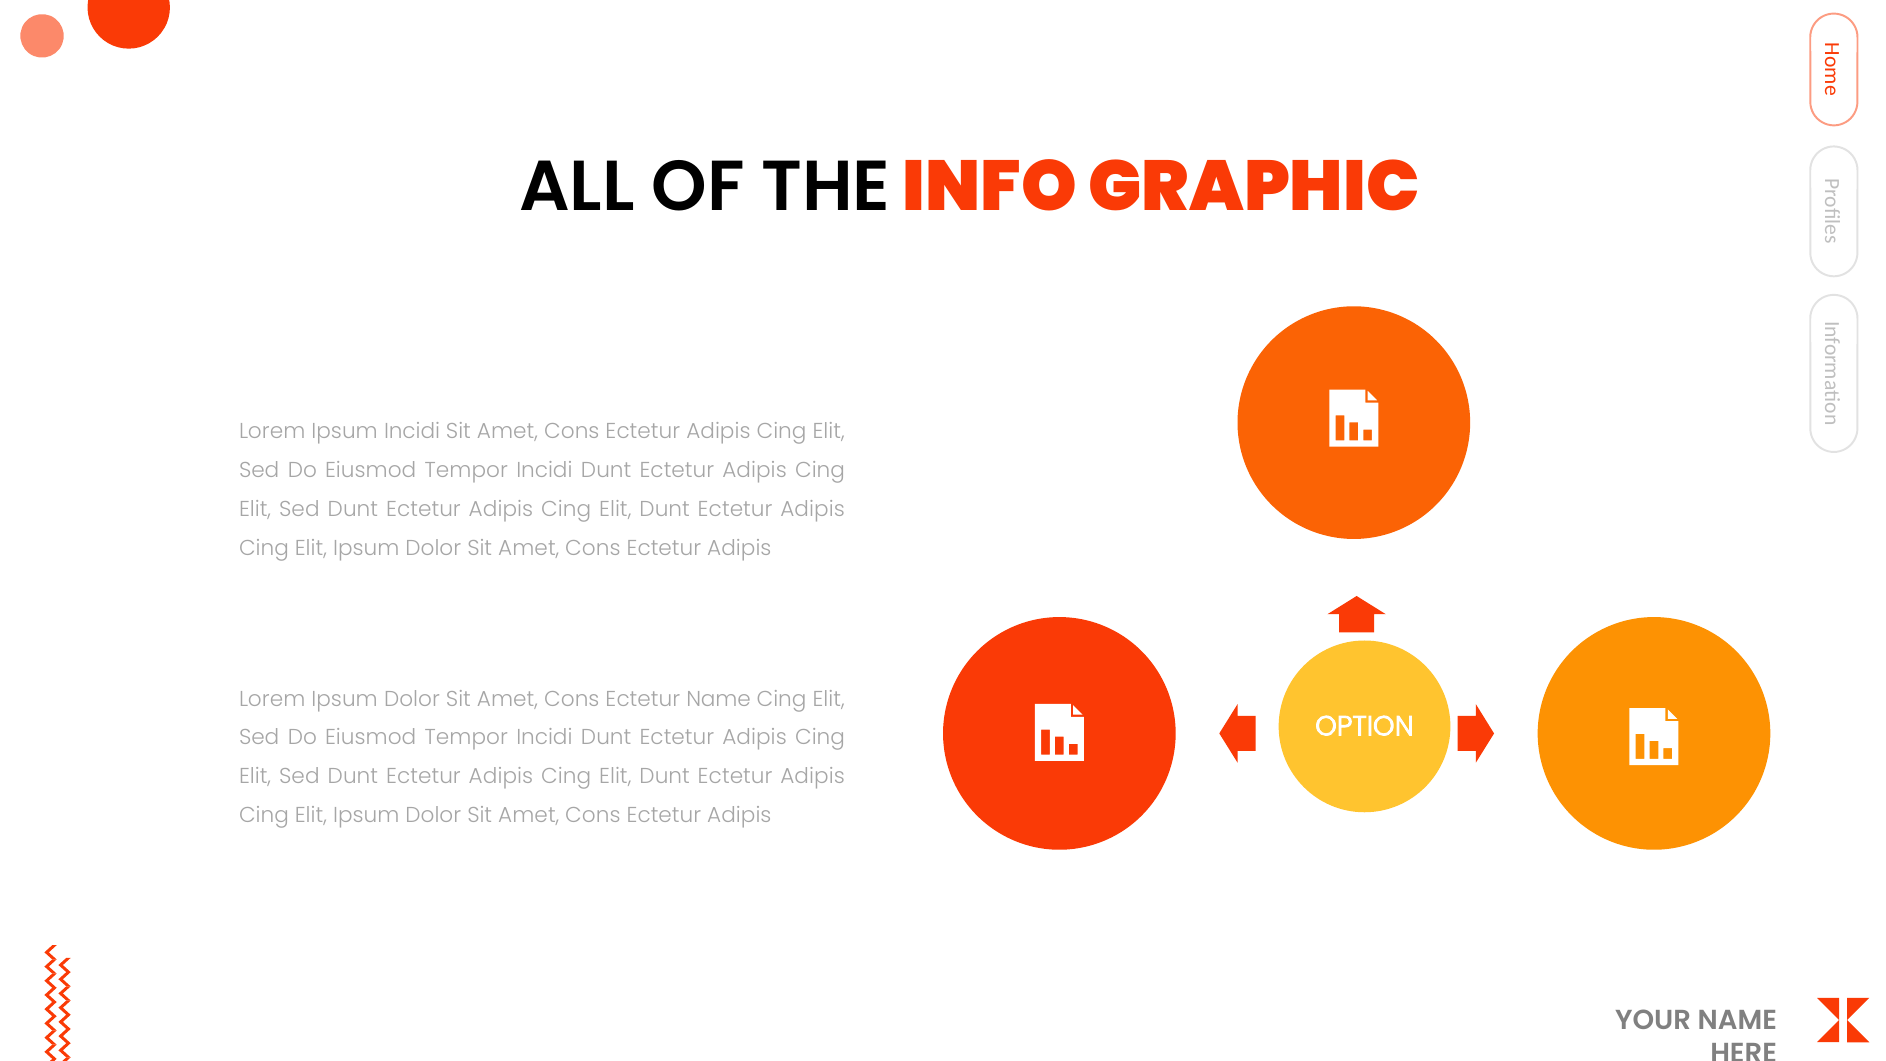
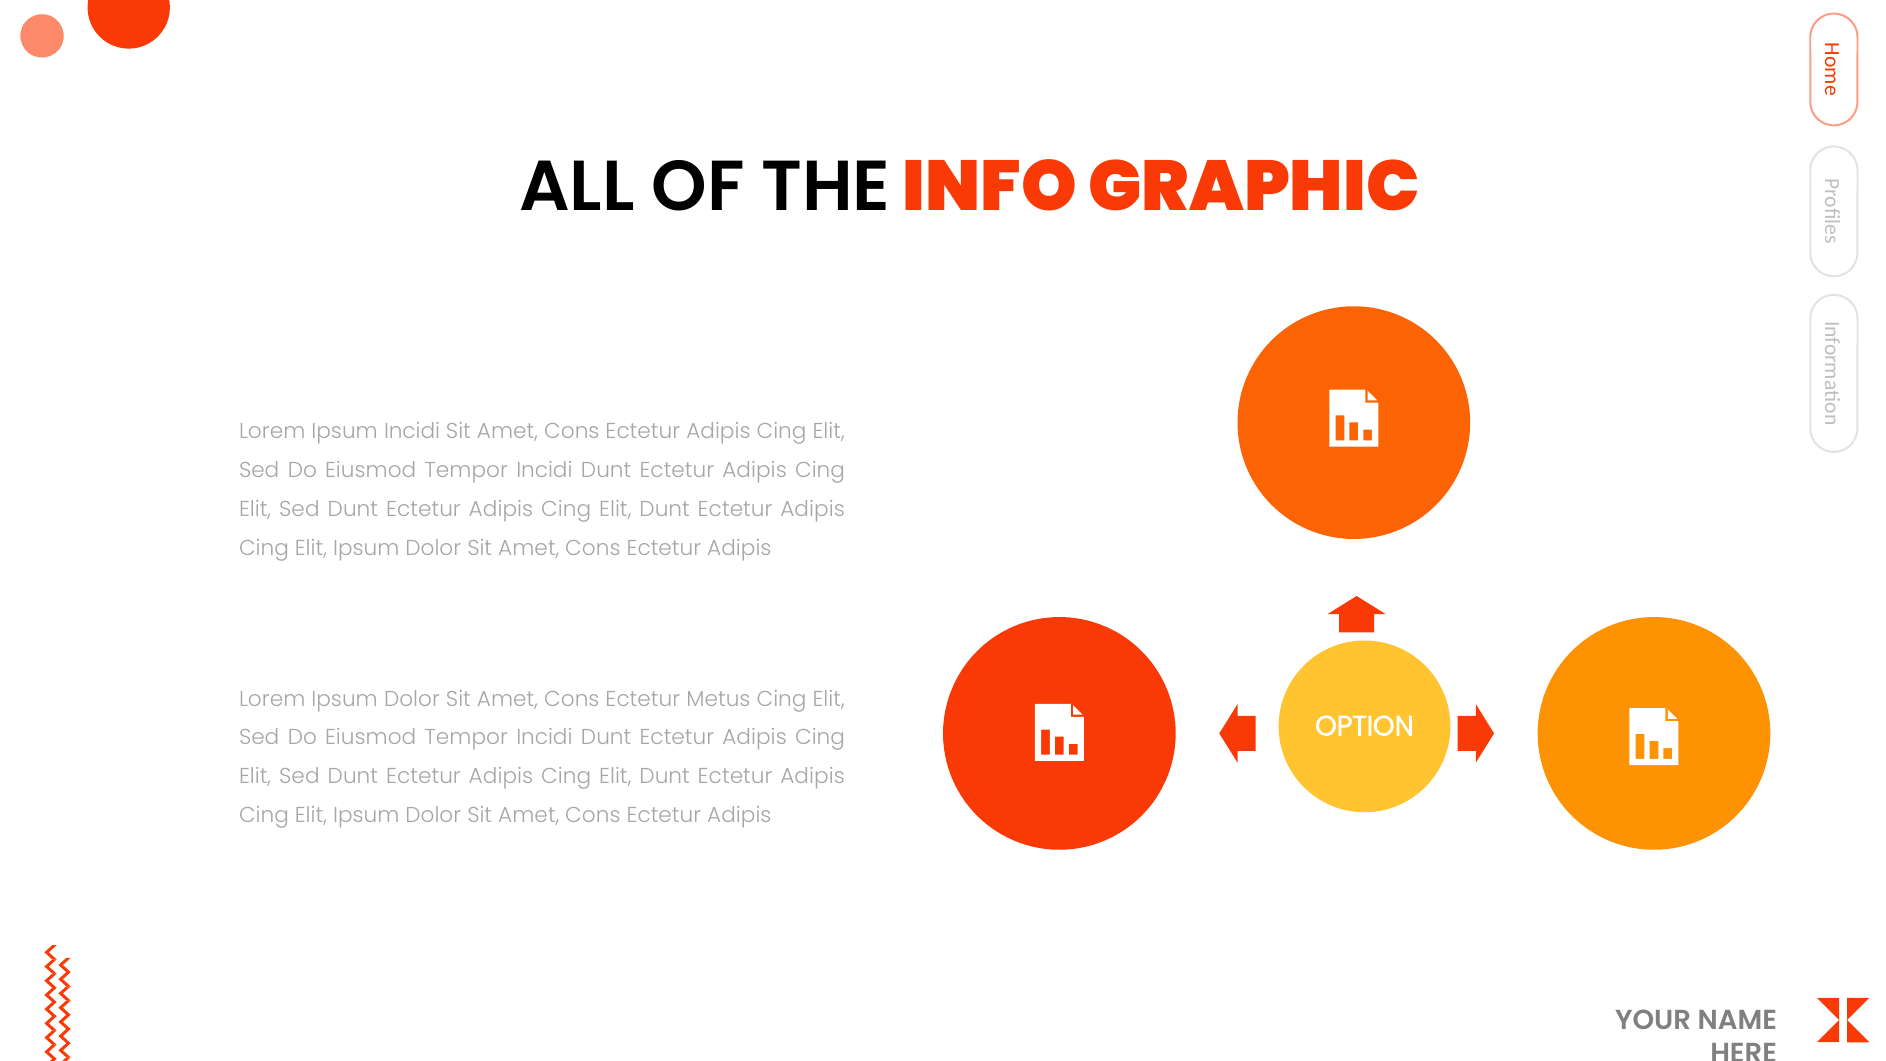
Ectetur Name: Name -> Metus
